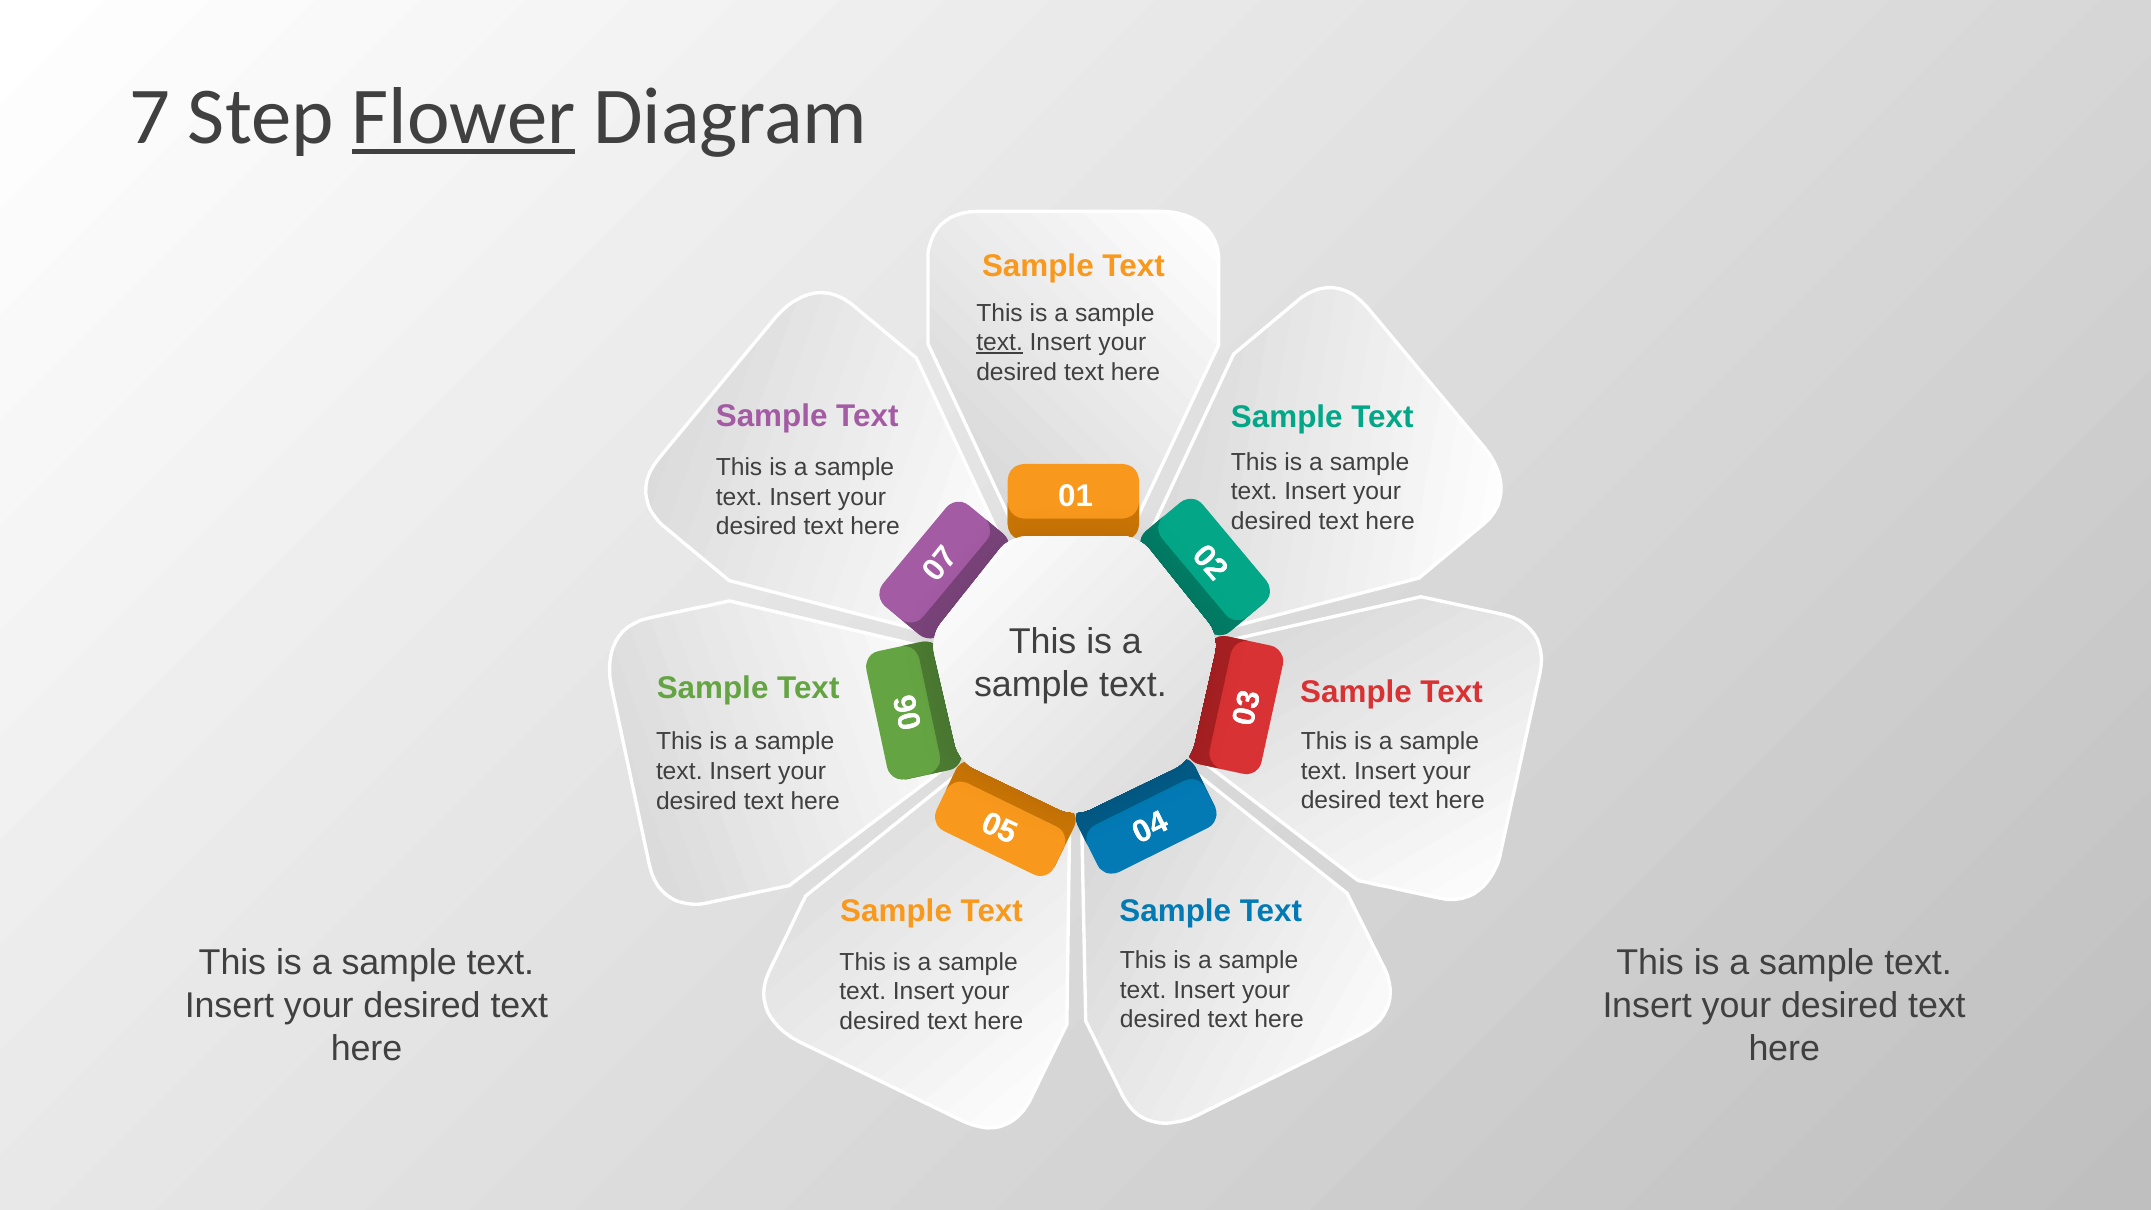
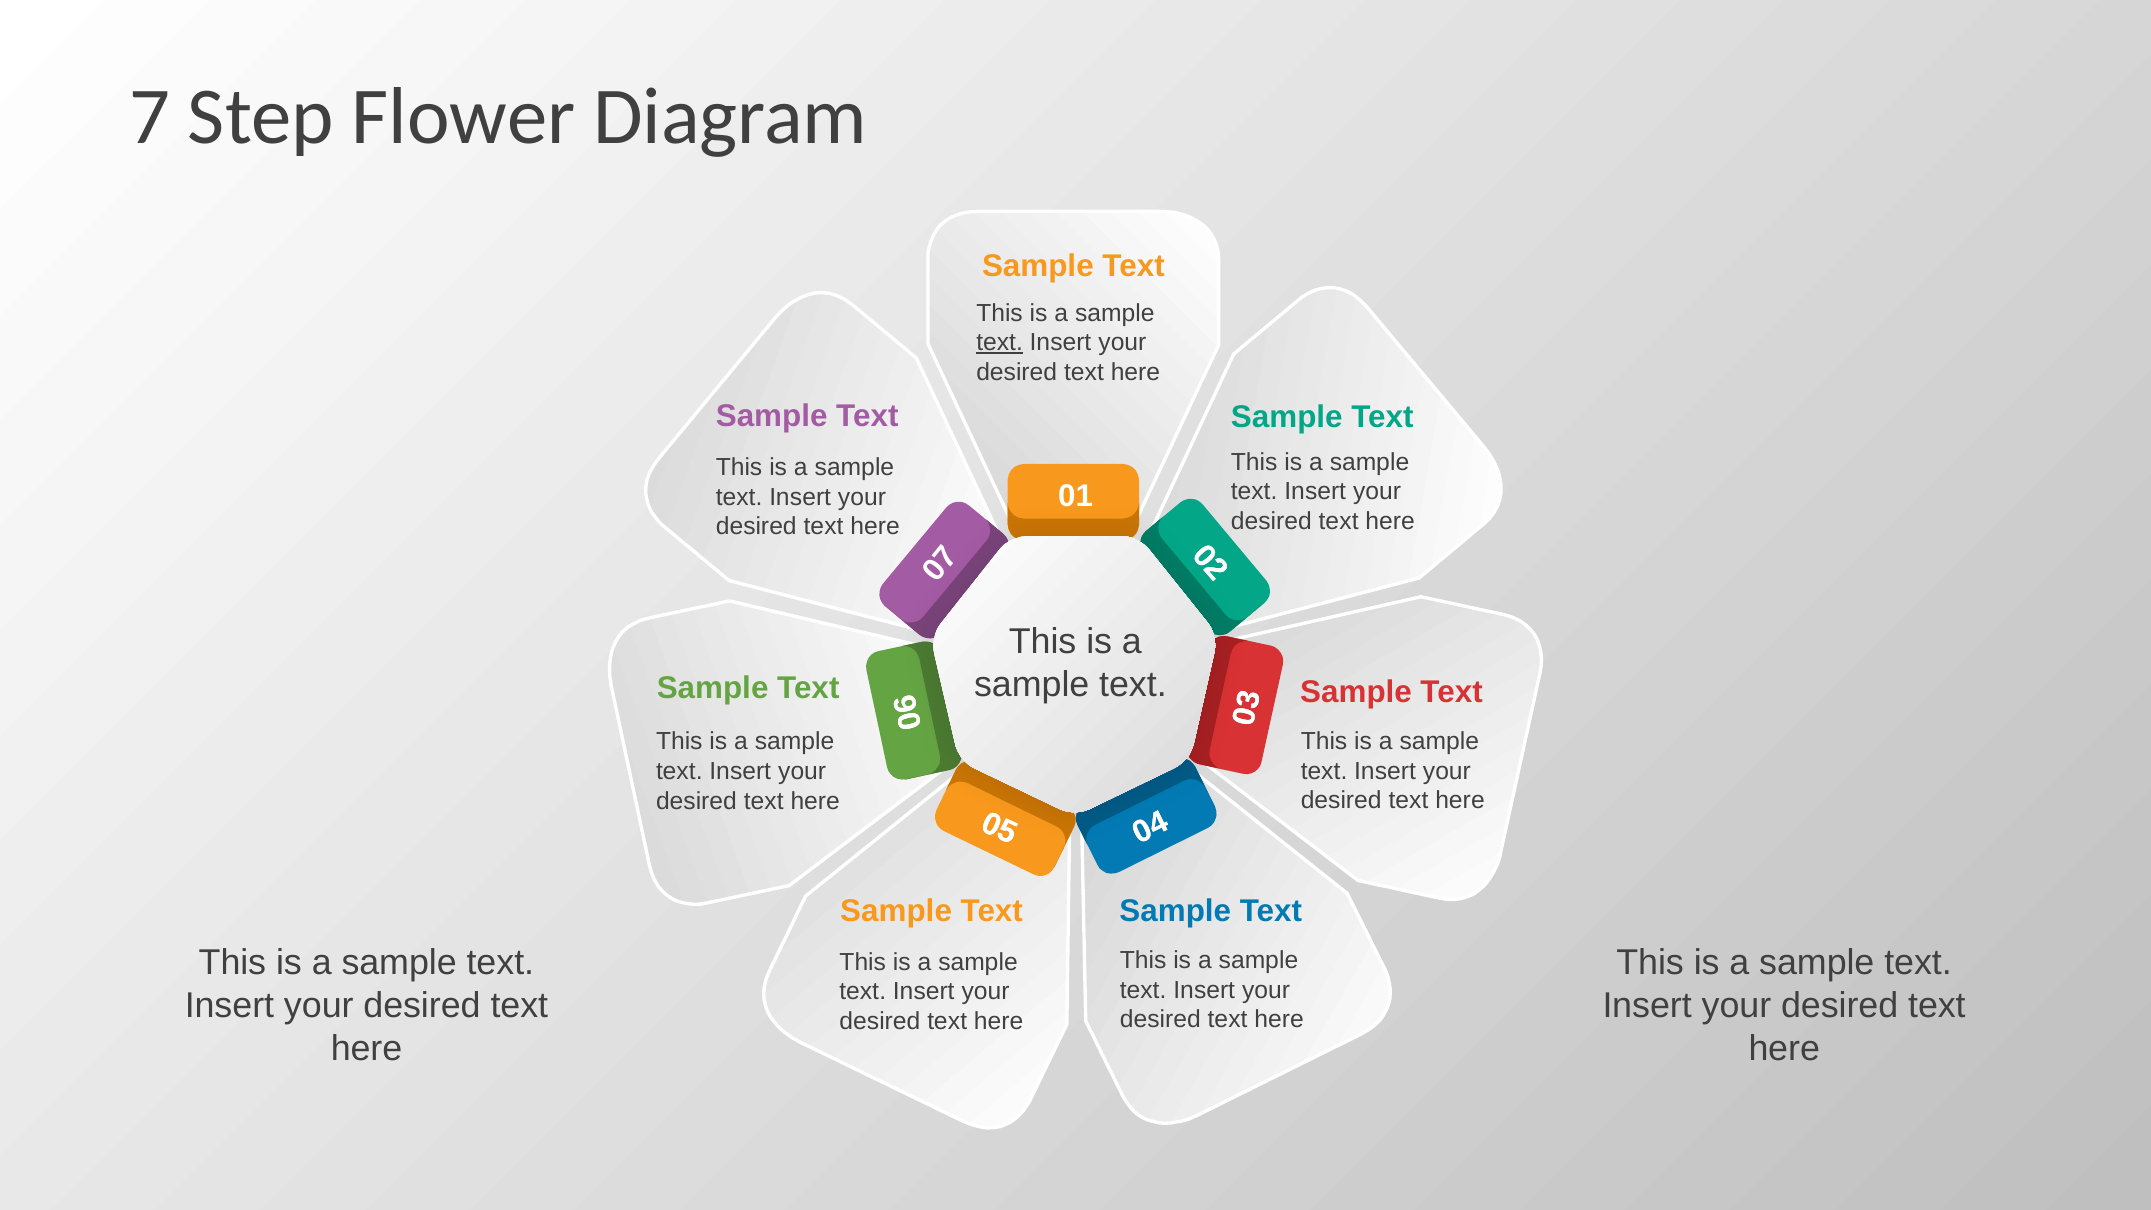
Flower underline: present -> none
